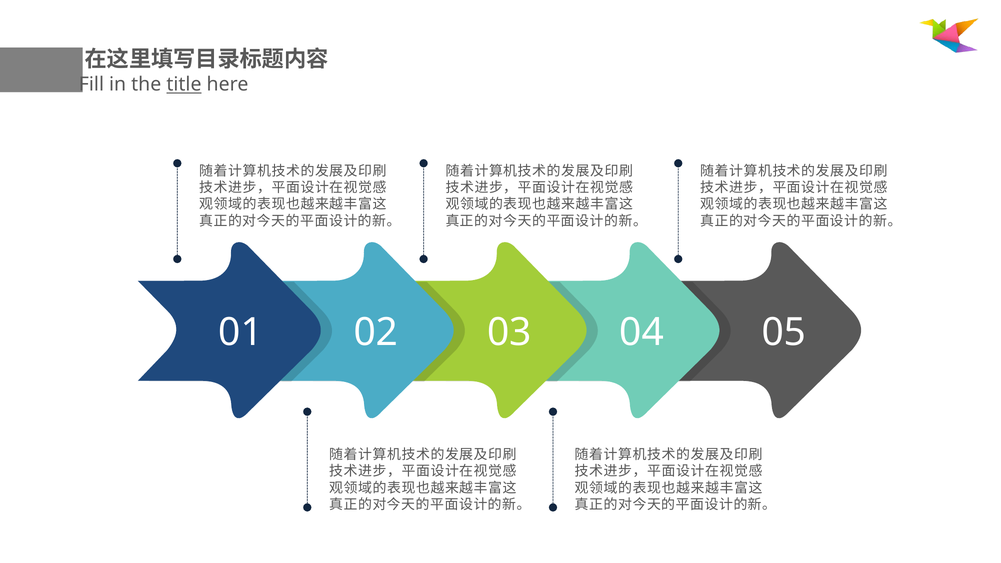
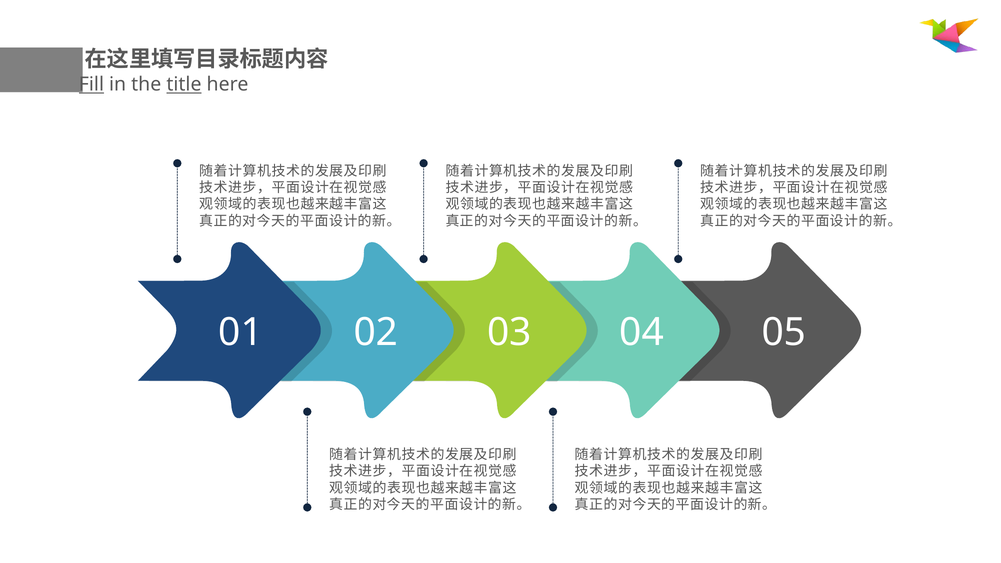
Fill underline: none -> present
